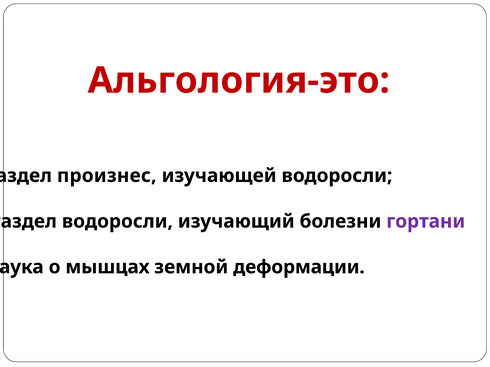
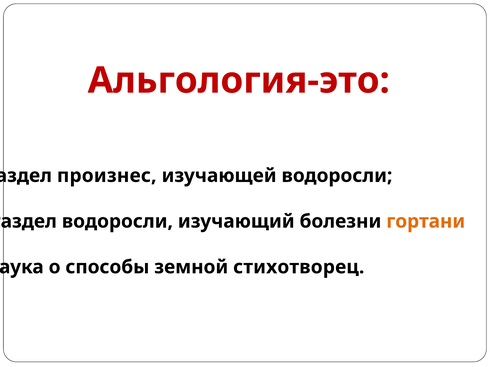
гортани colour: purple -> orange
мышцах: мышцах -> способы
деформации: деформации -> стихотворец
